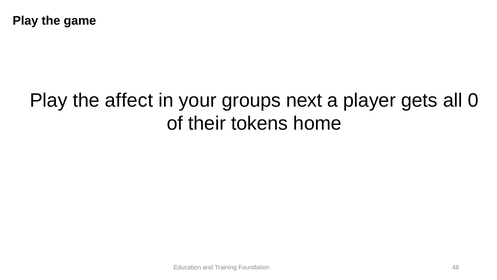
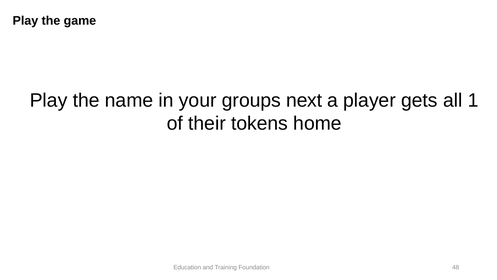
affect: affect -> name
0: 0 -> 1
